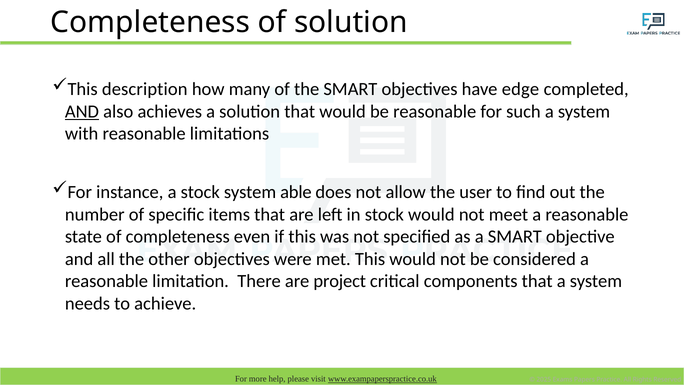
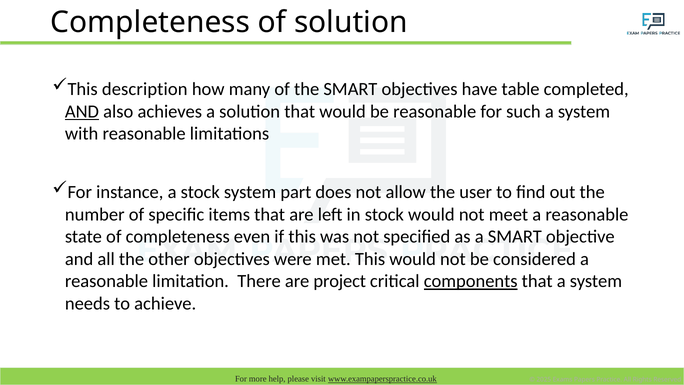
edge: edge -> table
able: able -> part
components underline: none -> present
